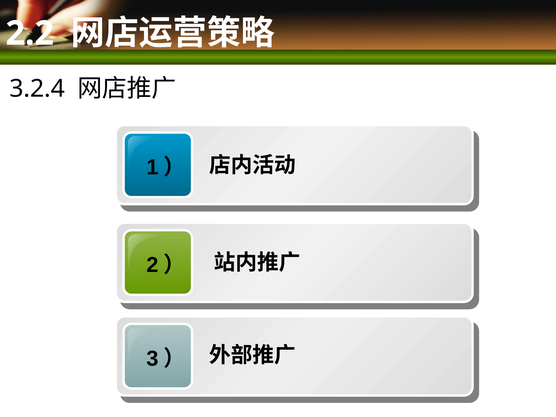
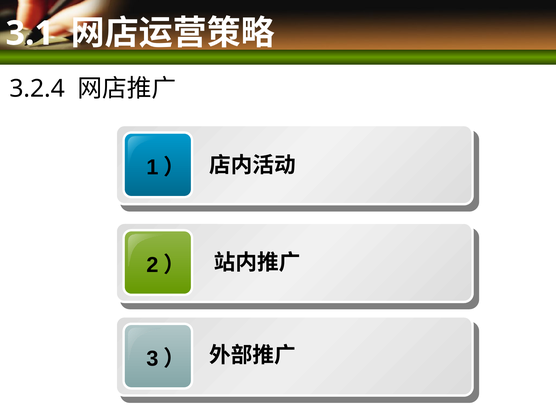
2.2: 2.2 -> 3.1
